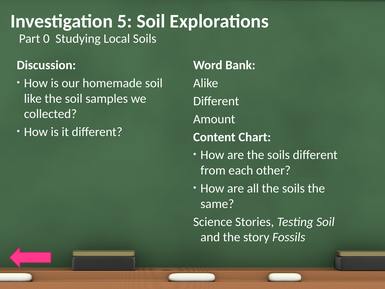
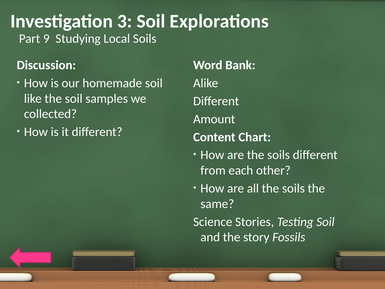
5: 5 -> 3
0: 0 -> 9
